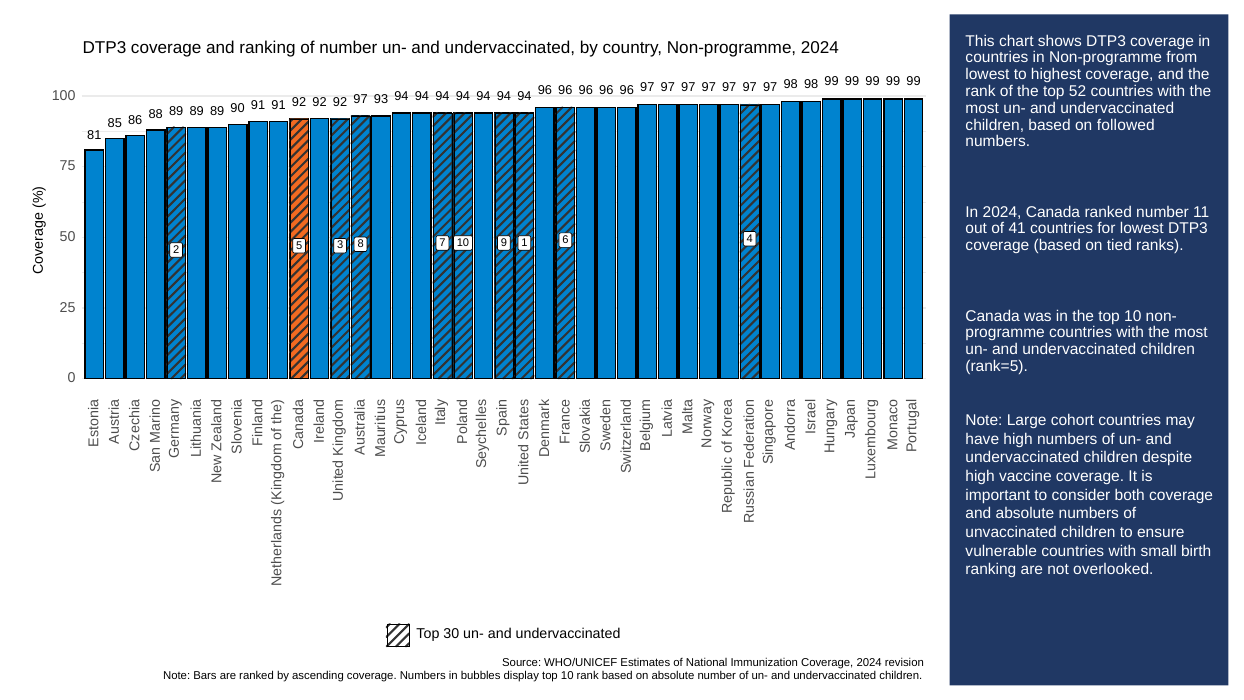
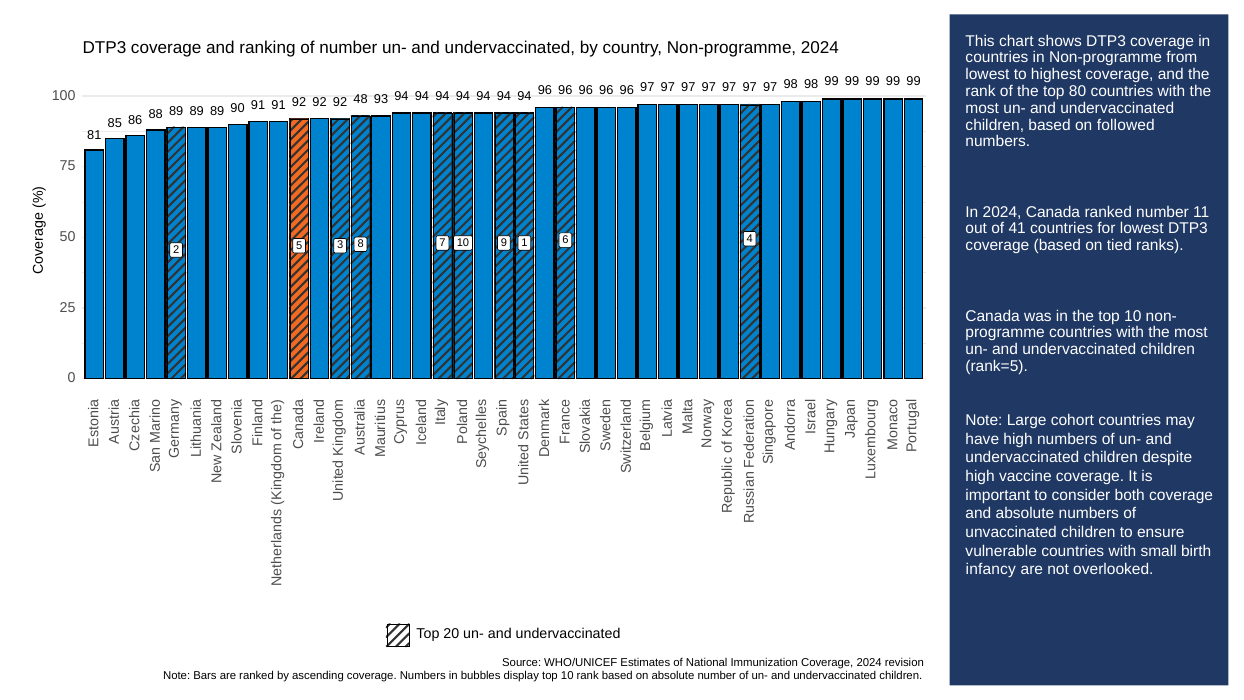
52: 52 -> 80
92 97: 97 -> 48
ranking at (991, 569): ranking -> infancy
30: 30 -> 20
